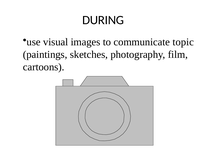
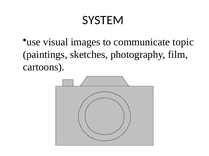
DURING: DURING -> SYSTEM
